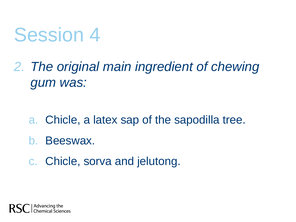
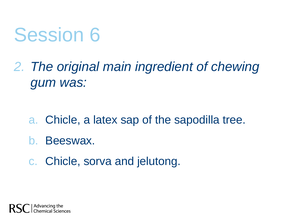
4: 4 -> 6
